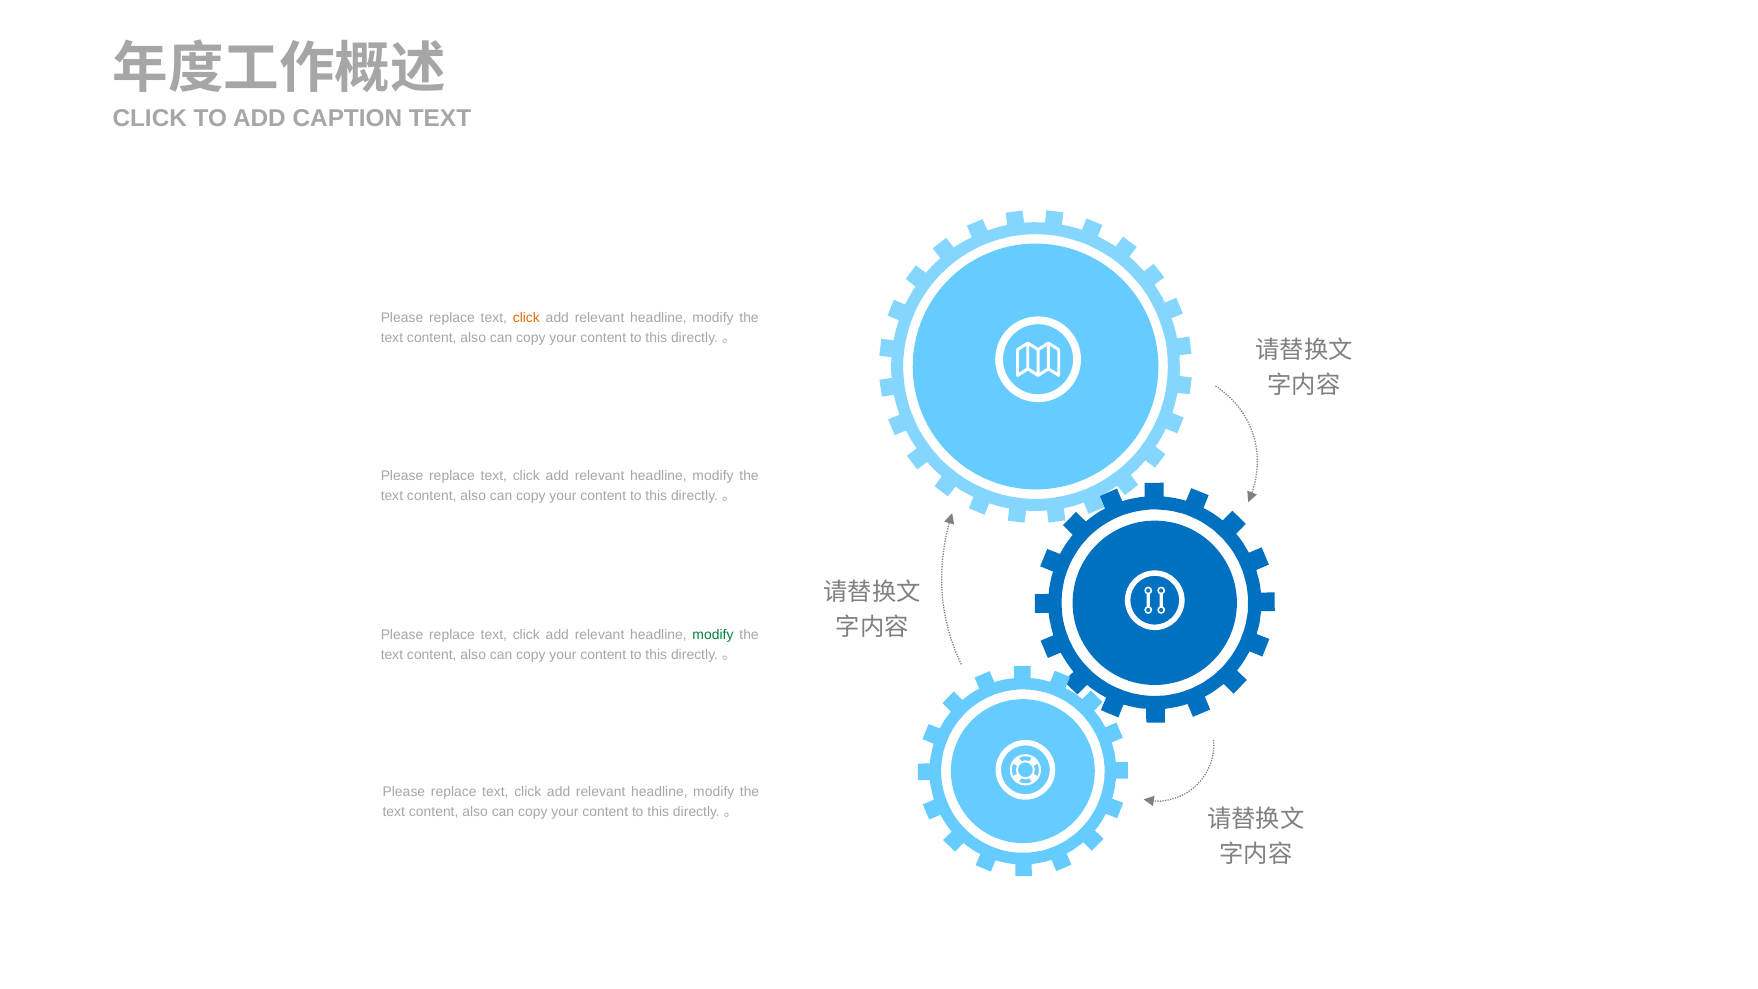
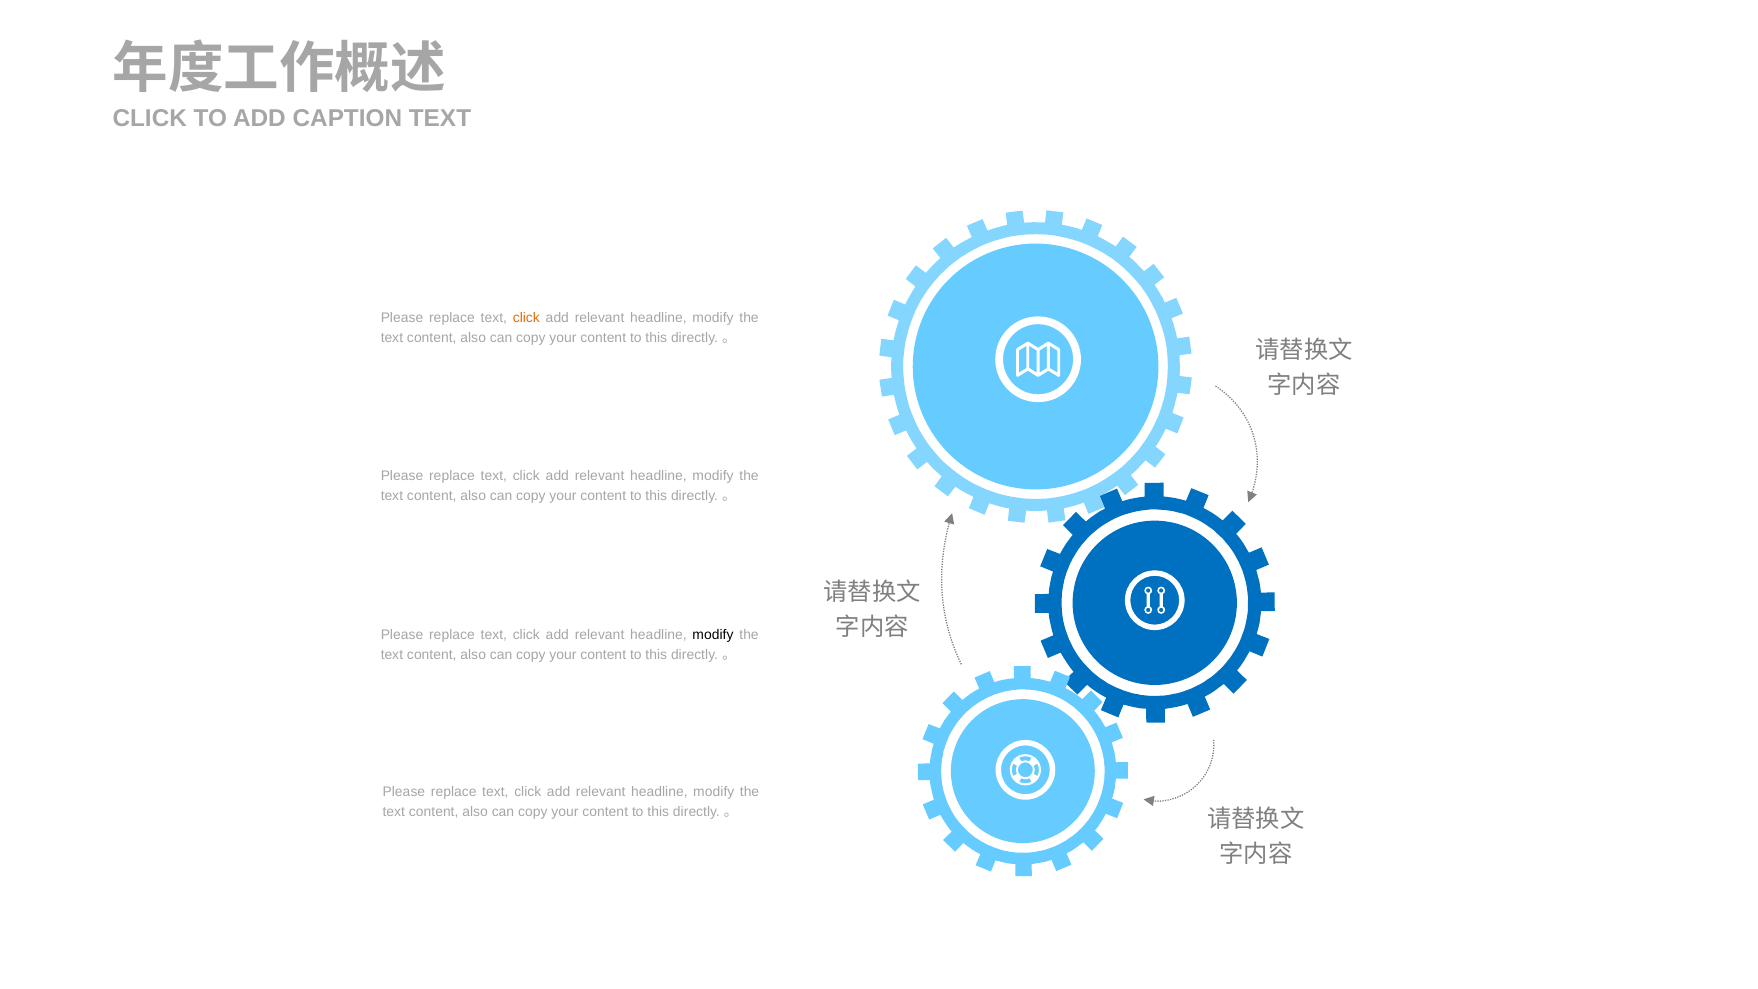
modify at (713, 635) colour: green -> black
